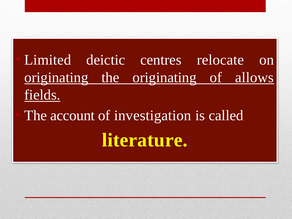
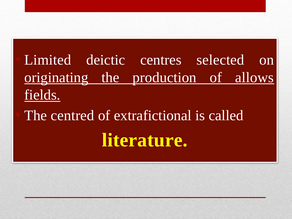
relocate: relocate -> selected
the originating: originating -> production
account: account -> centred
investigation: investigation -> extrafictional
